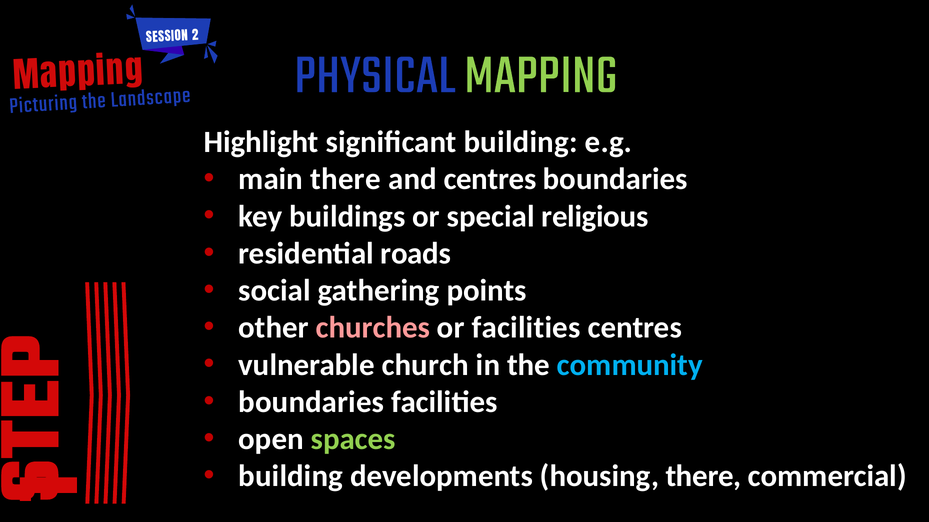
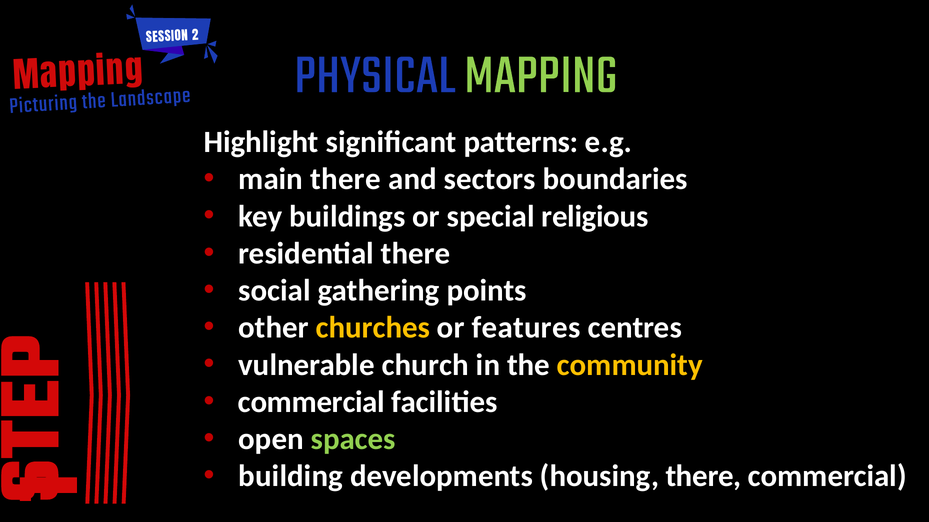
significant building: building -> patterns
and centres: centres -> sectors
residential roads: roads -> there
churches colour: pink -> yellow
or facilities: facilities -> features
community colour: light blue -> yellow
boundaries at (311, 402): boundaries -> commercial
